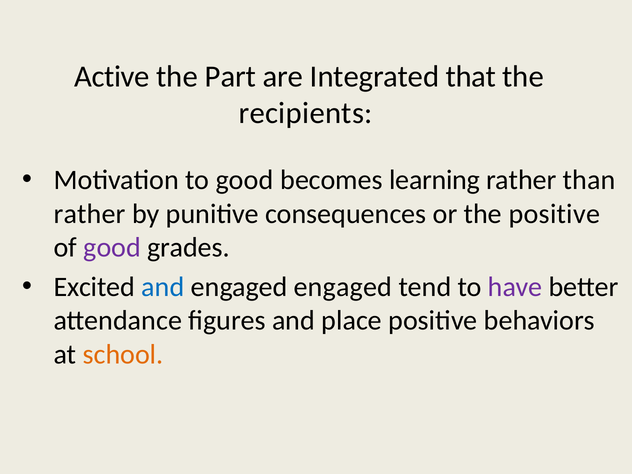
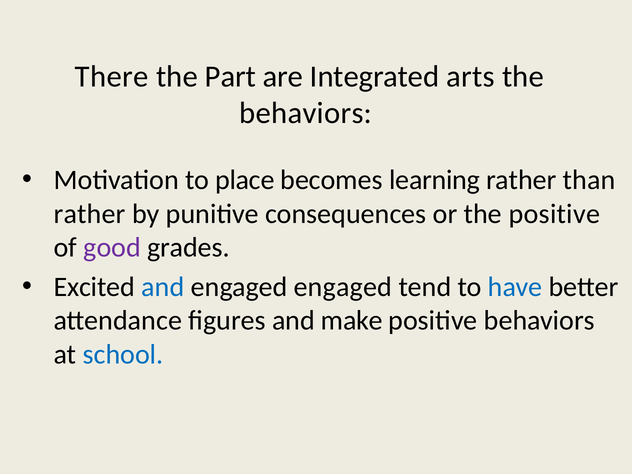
Active: Active -> There
that: that -> arts
recipients at (306, 113): recipients -> behaviors
to good: good -> place
have colour: purple -> blue
place: place -> make
school colour: orange -> blue
